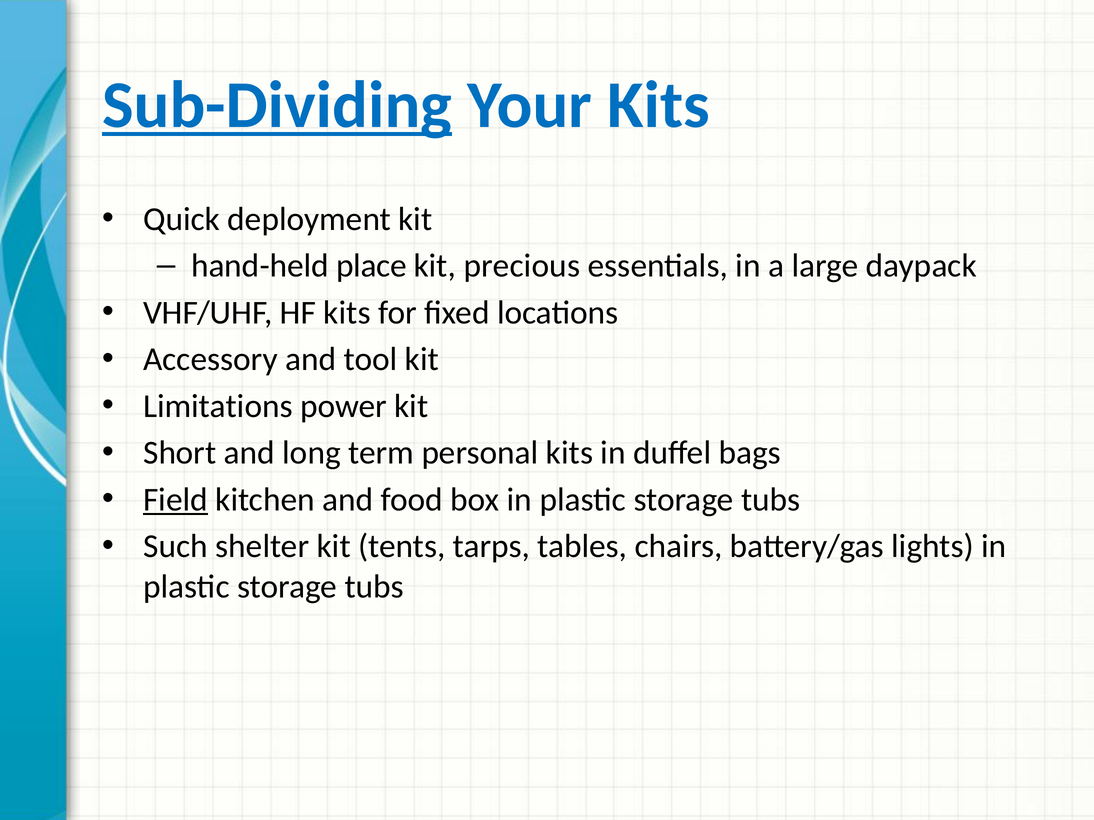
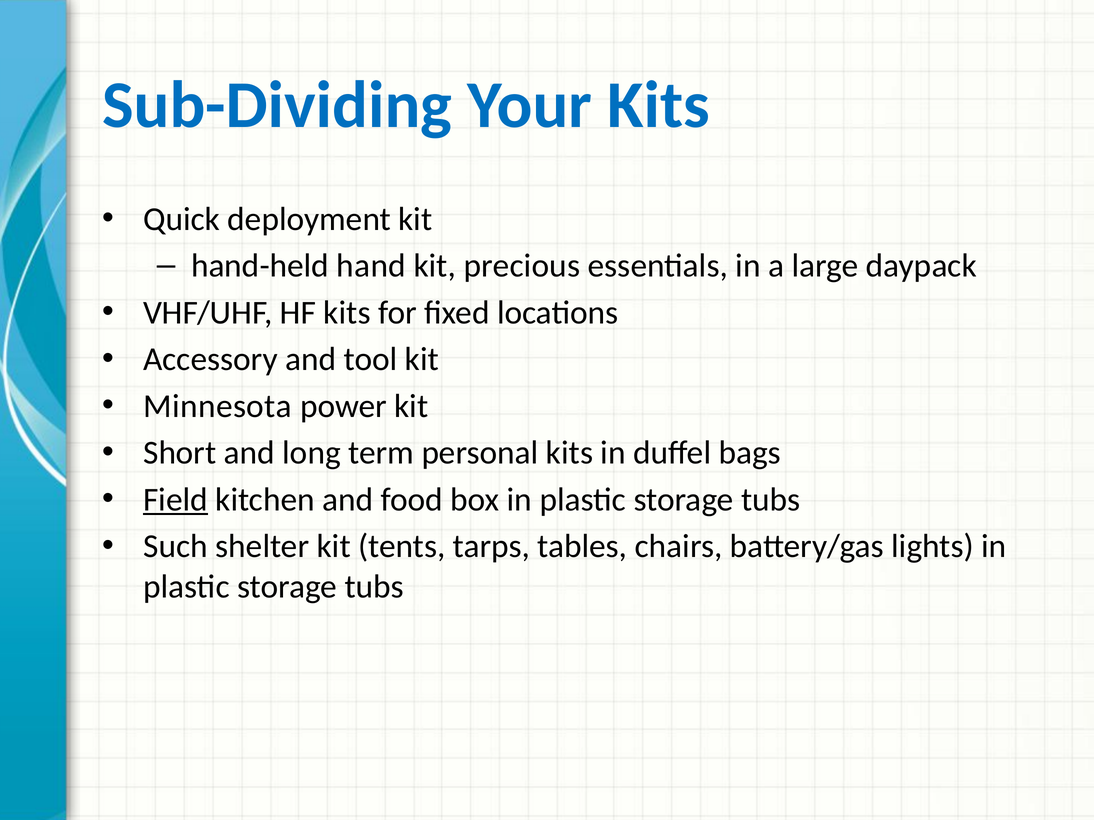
Sub-Dividing underline: present -> none
place: place -> hand
Limitations: Limitations -> Minnesota
